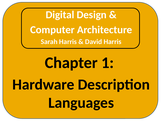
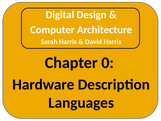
1: 1 -> 0
